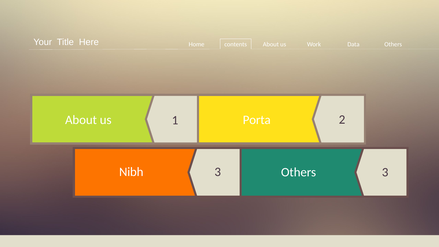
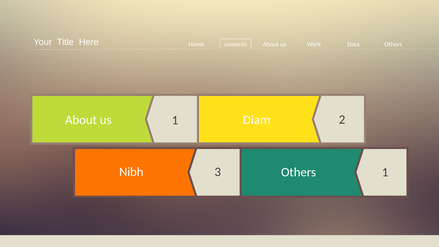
Porta: Porta -> Diam
3 3: 3 -> 1
